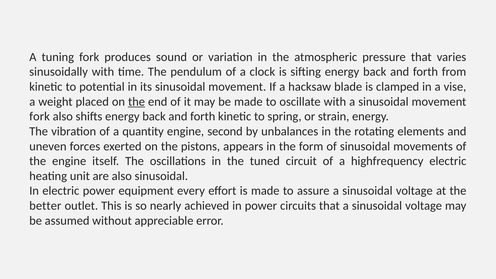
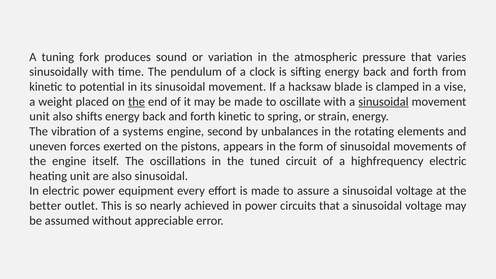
sinusoidal at (383, 102) underline: none -> present
fork at (40, 116): fork -> unit
quantity: quantity -> systems
